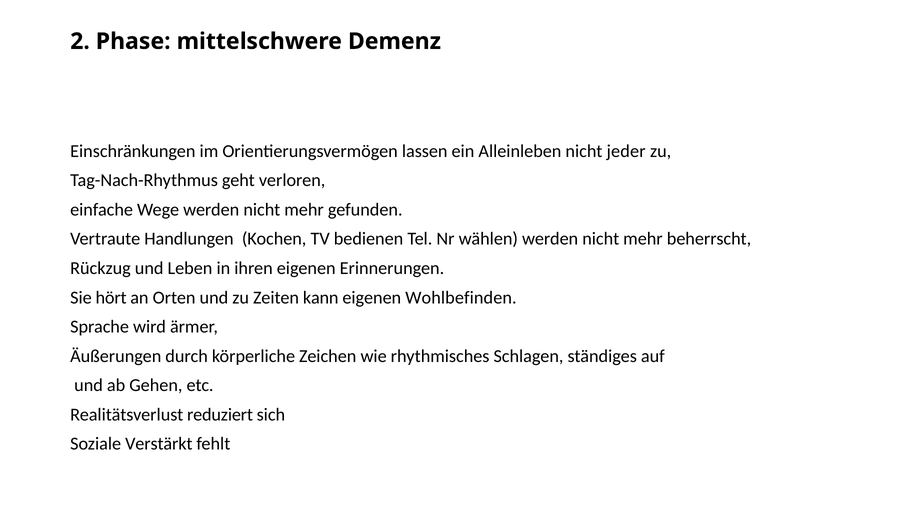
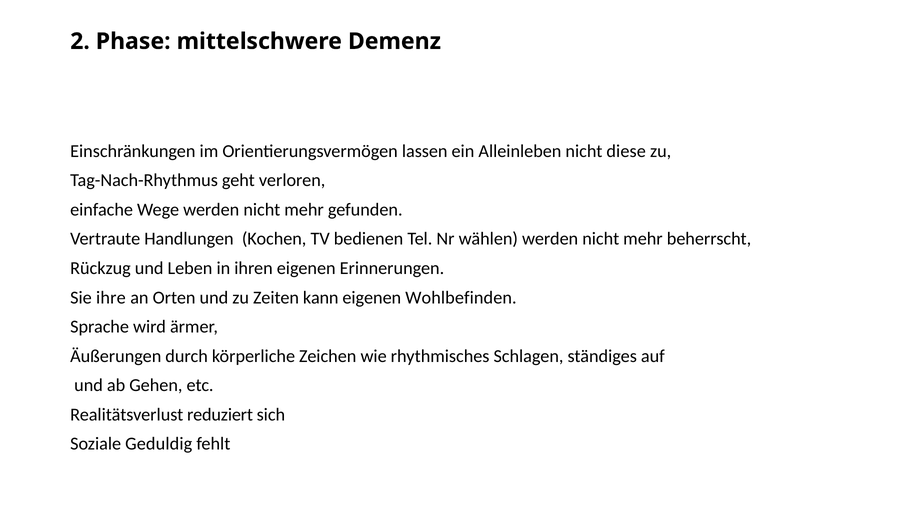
jeder: jeder -> diese
hört: hört -> ihre
Verstärkt: Verstärkt -> Geduldig
